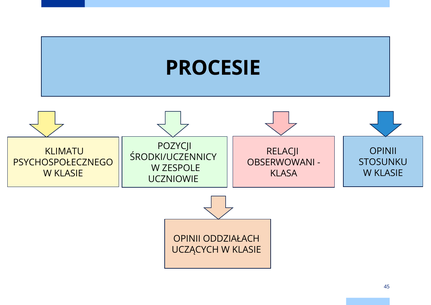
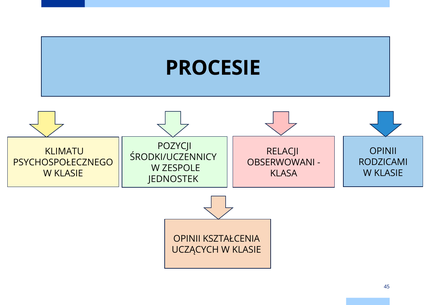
STOSUNKU: STOSUNKU -> RODZICAMI
UCZNIOWIE: UCZNIOWIE -> JEDNOSTEK
ODDZIAŁACH: ODDZIAŁACH -> KSZTAŁCENIA
